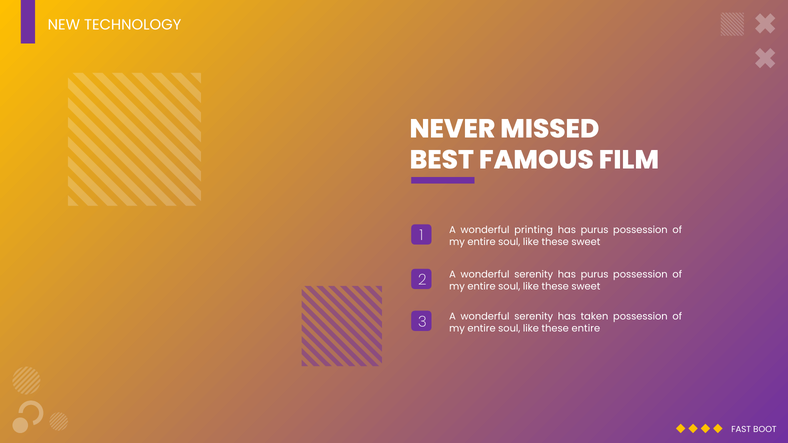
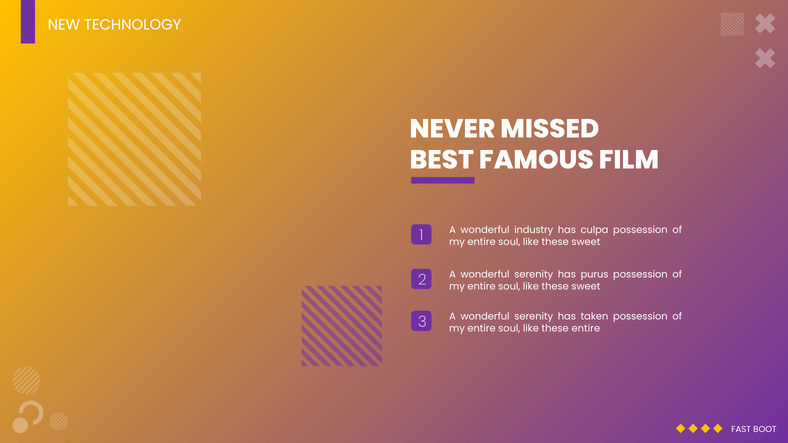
printing: printing -> industry
purus at (595, 230): purus -> culpa
